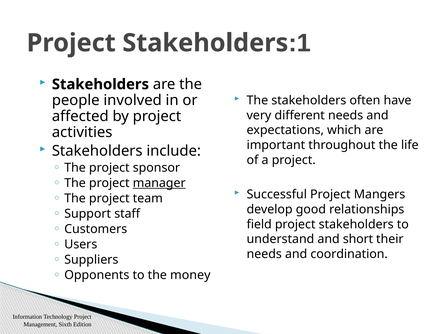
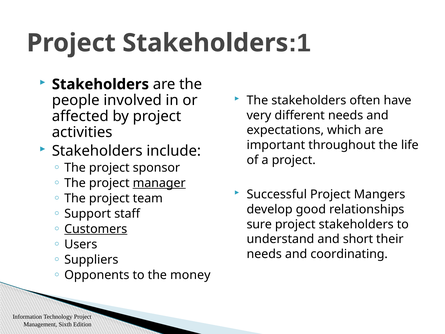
field: field -> sure
Customers underline: none -> present
coordination: coordination -> coordinating
